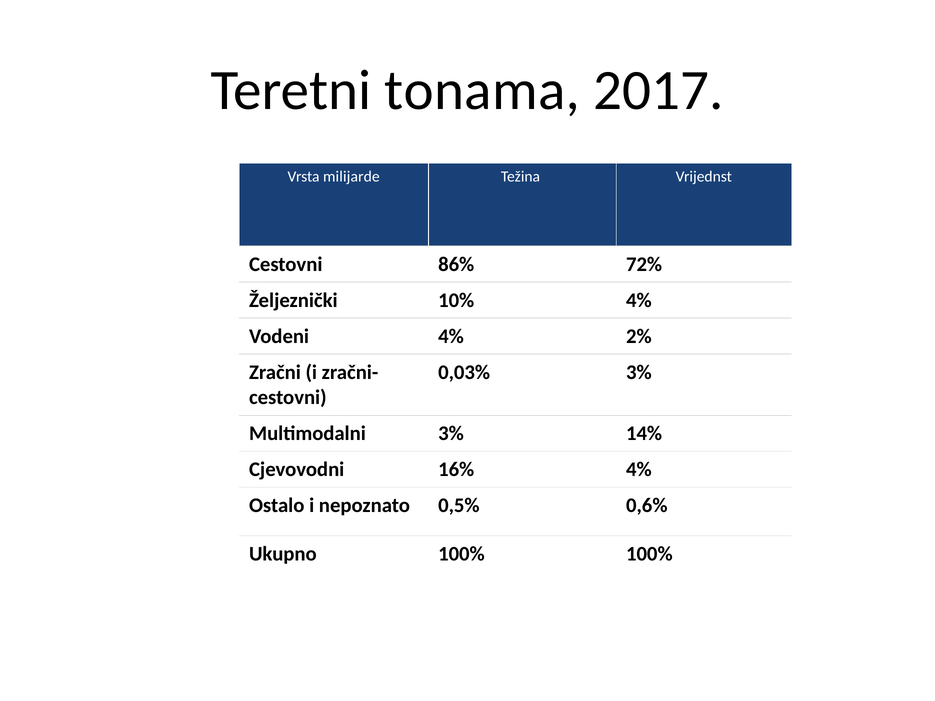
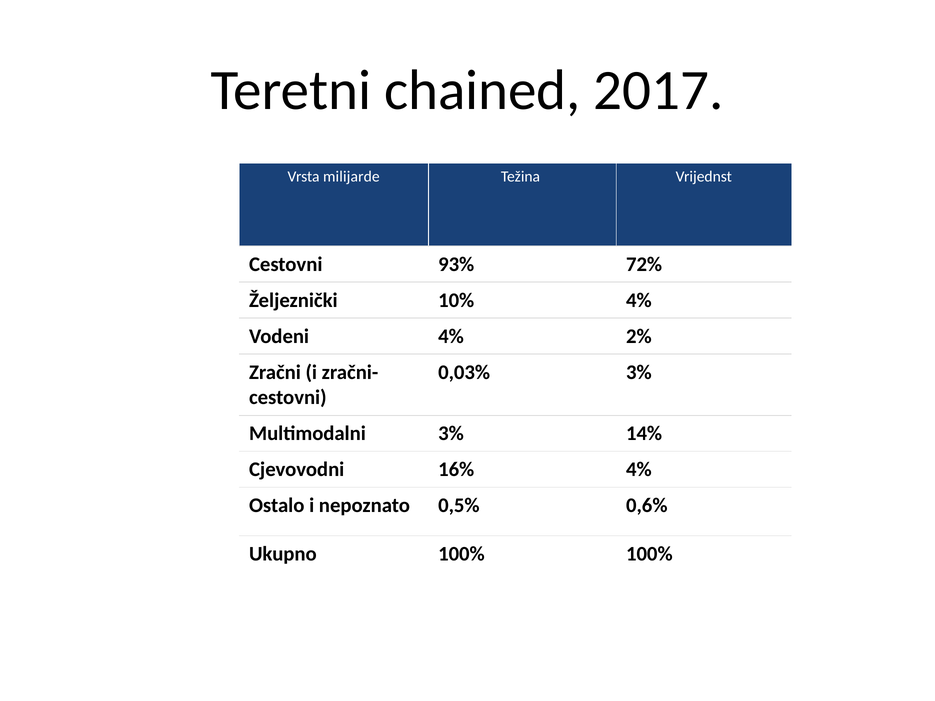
tonama: tonama -> chained
86%: 86% -> 93%
